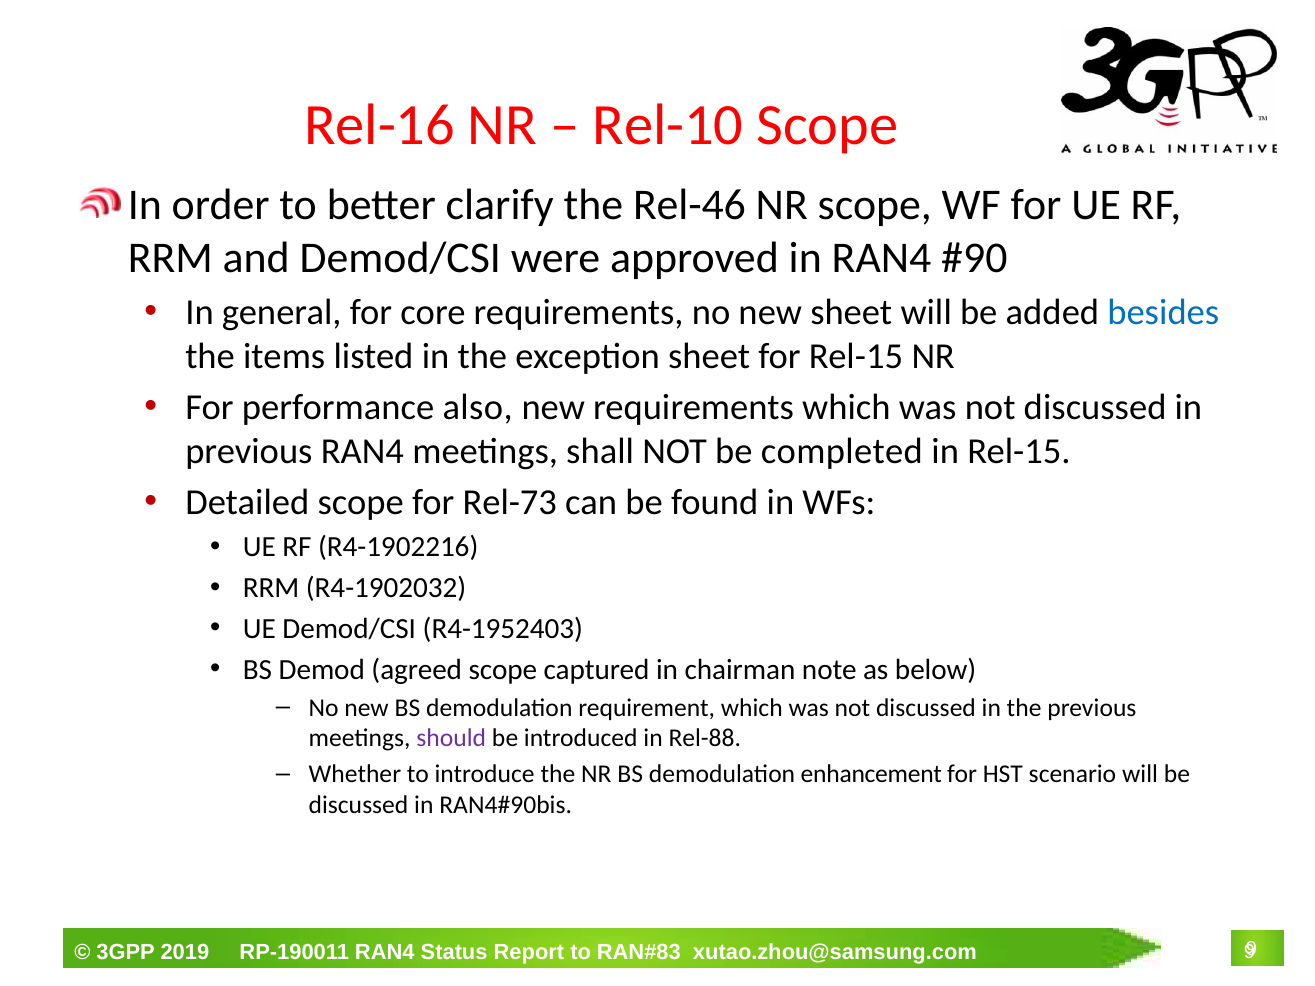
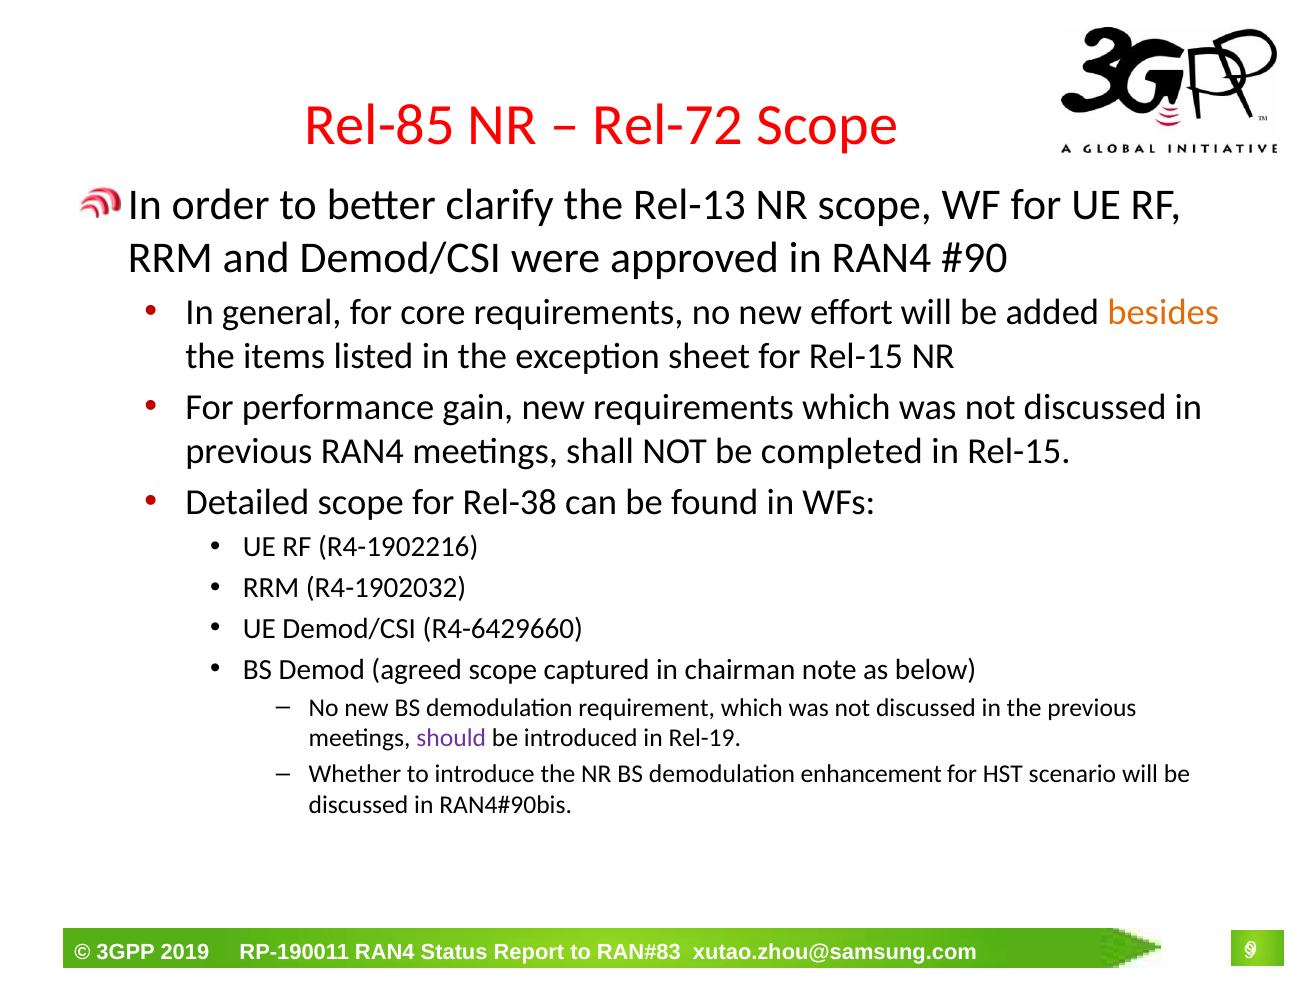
Rel-16: Rel-16 -> Rel-85
Rel-10: Rel-10 -> Rel-72
Rel-46: Rel-46 -> Rel-13
new sheet: sheet -> effort
besides colour: blue -> orange
also: also -> gain
Rel-73: Rel-73 -> Rel-38
R4-1952403: R4-1952403 -> R4-6429660
Rel-88: Rel-88 -> Rel-19
